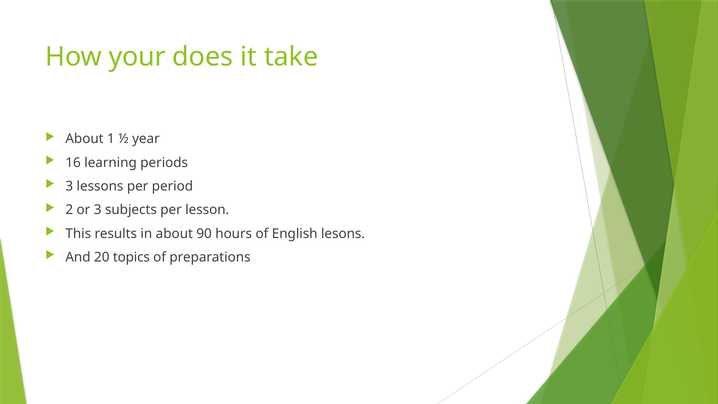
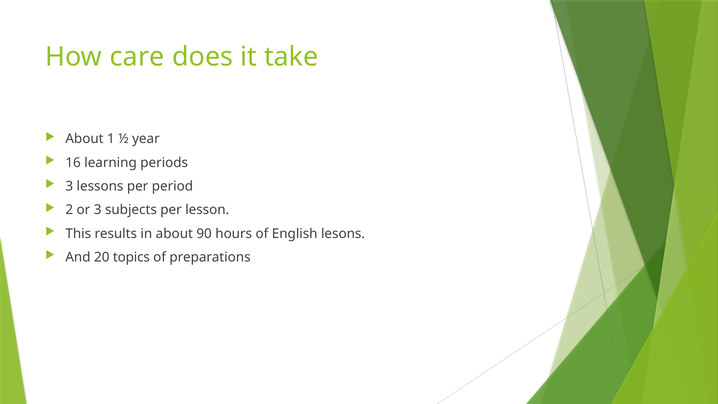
your: your -> care
